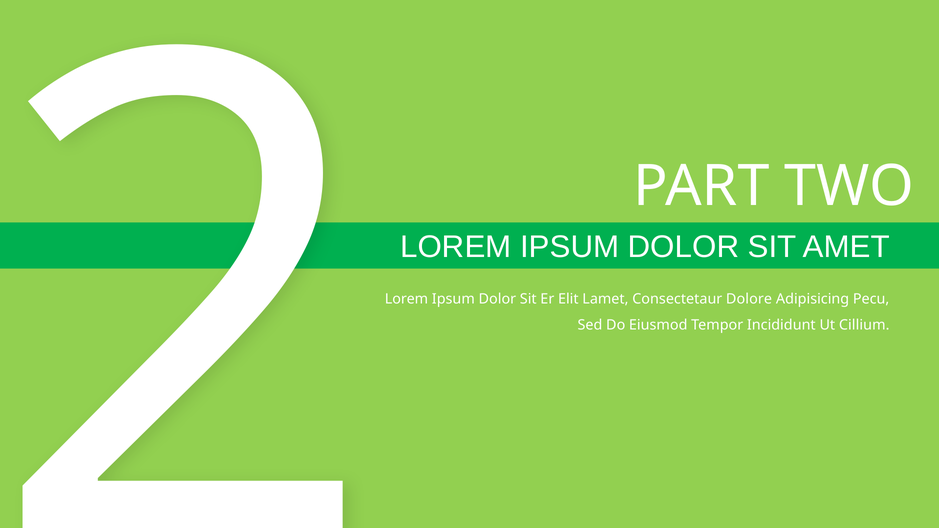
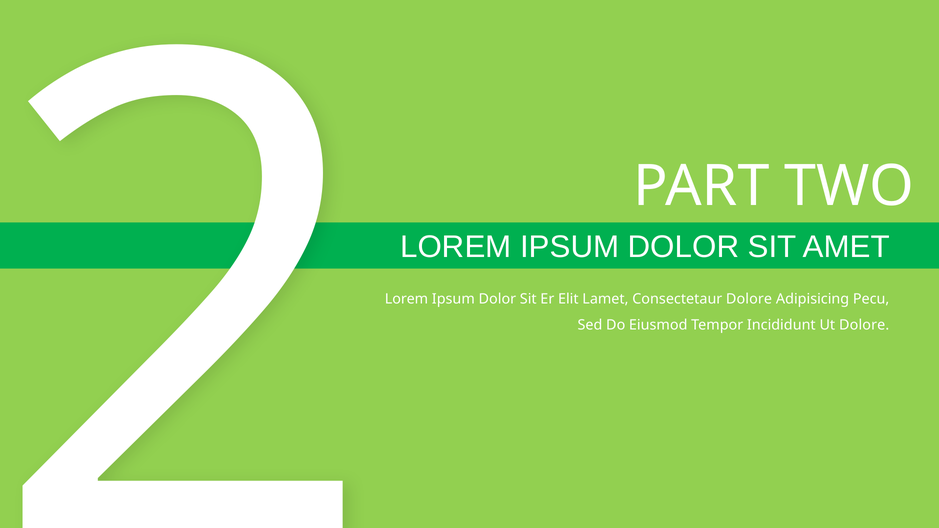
Ut Cillium: Cillium -> Dolore
